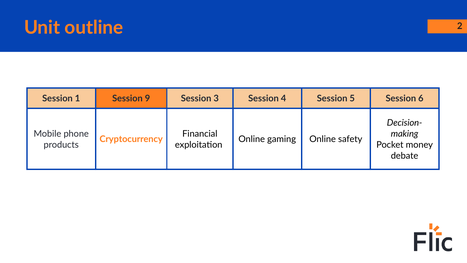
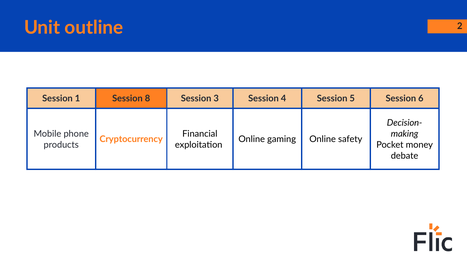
9: 9 -> 8
